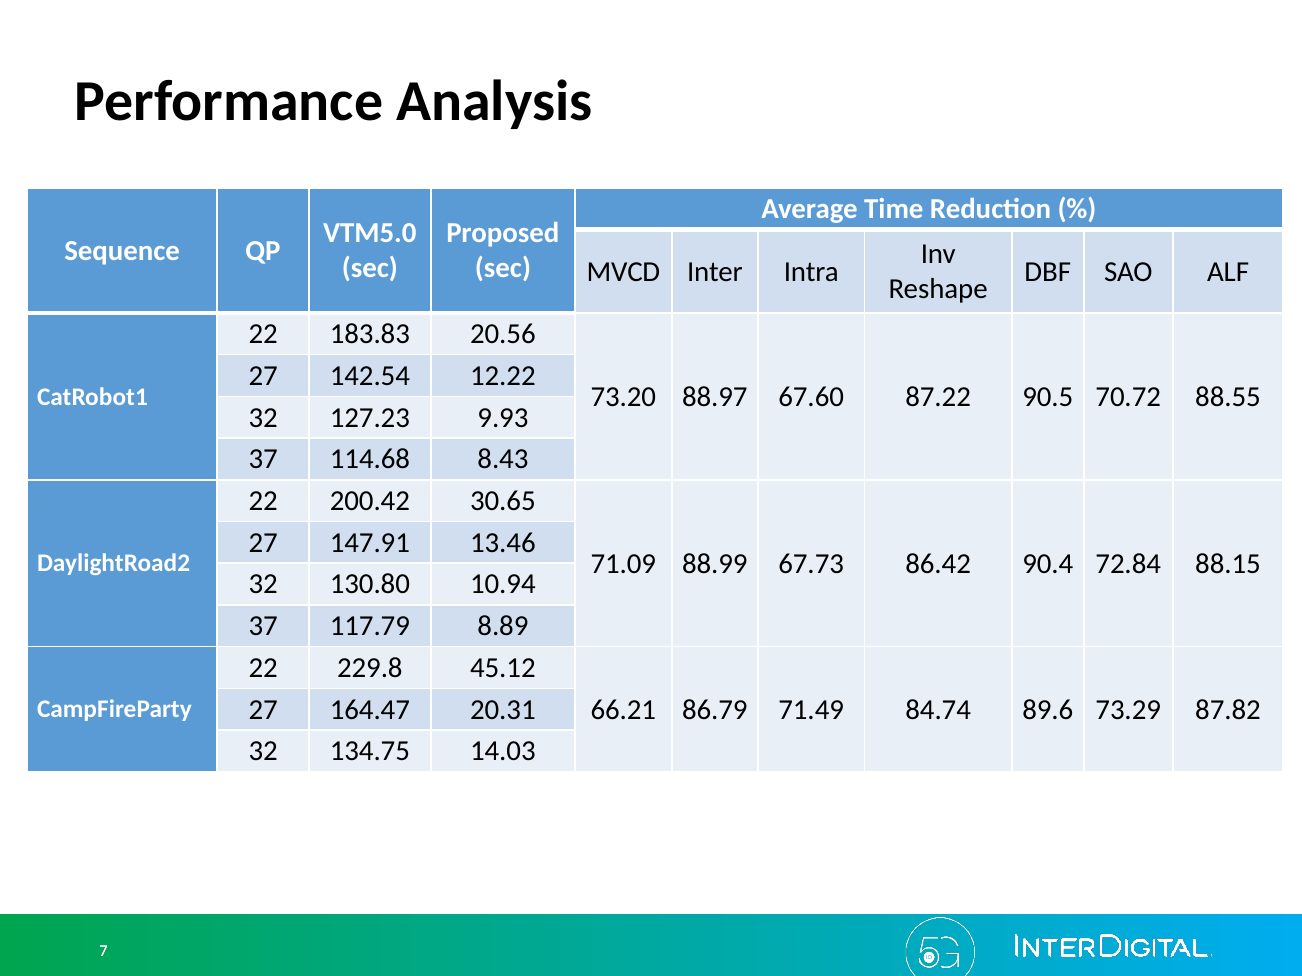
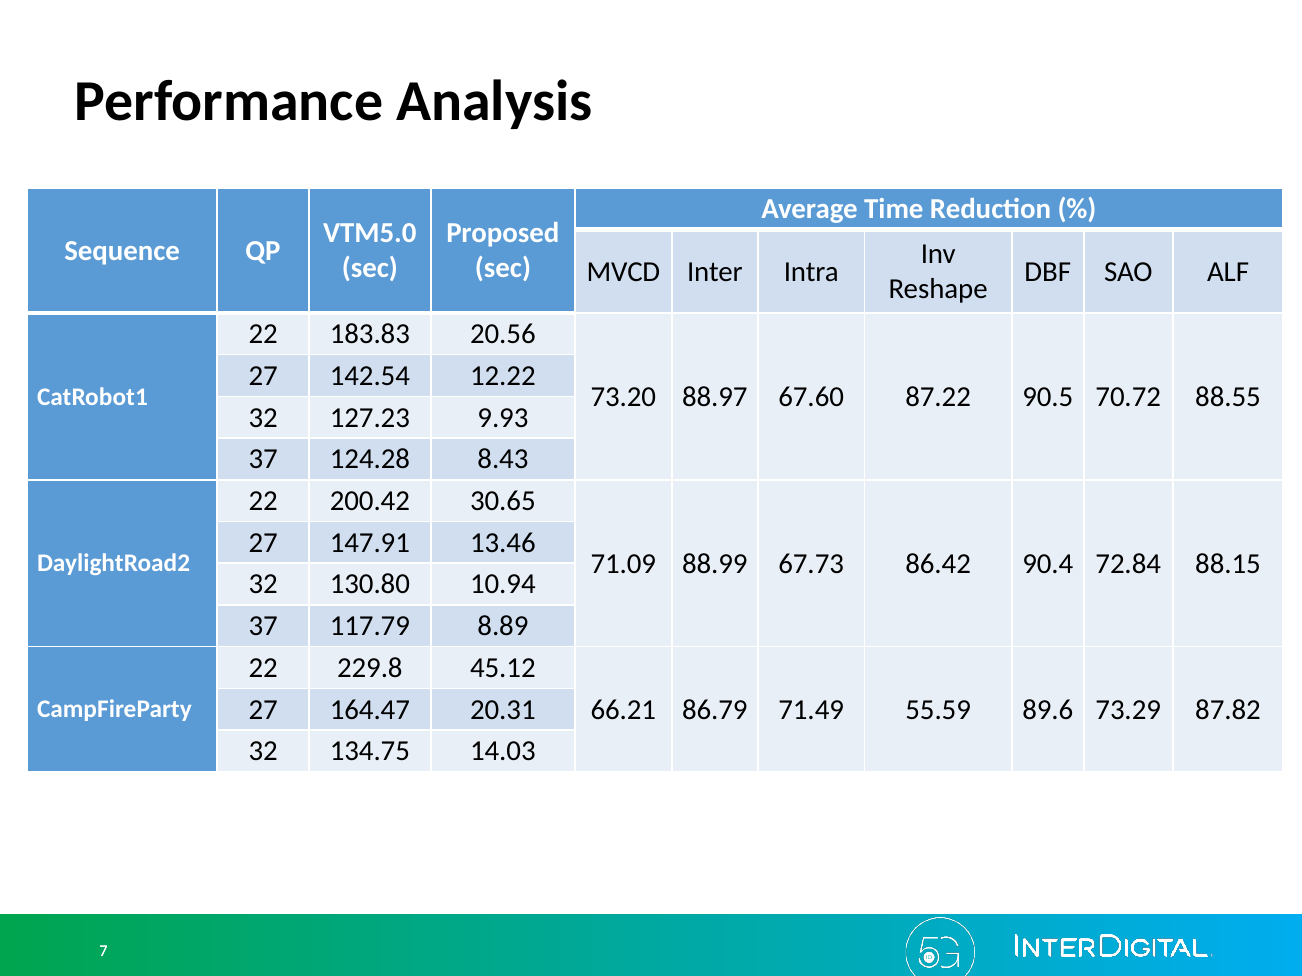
114.68: 114.68 -> 124.28
84.74: 84.74 -> 55.59
